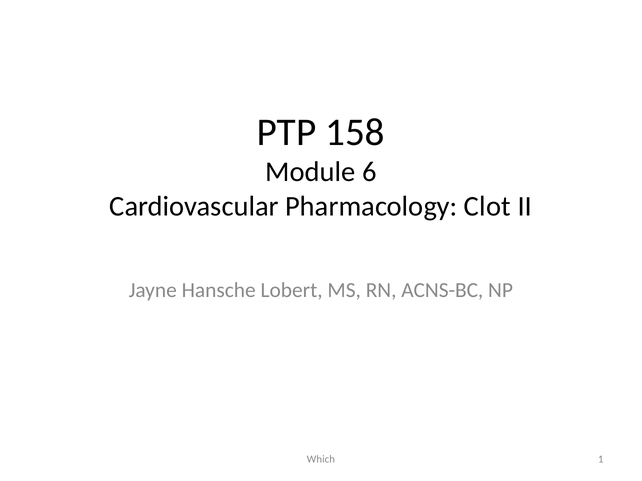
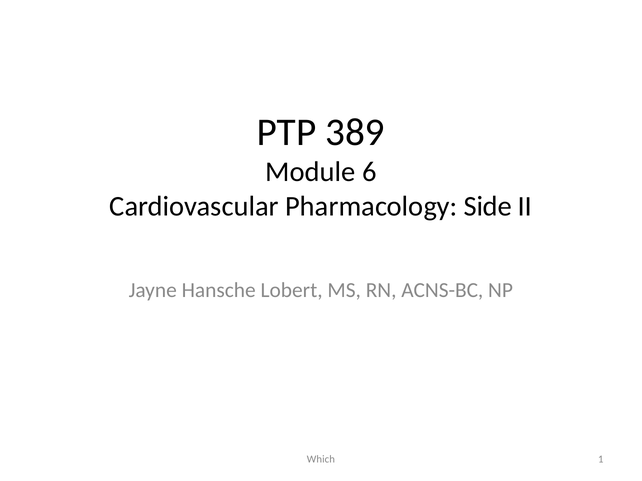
158: 158 -> 389
Clot: Clot -> Side
